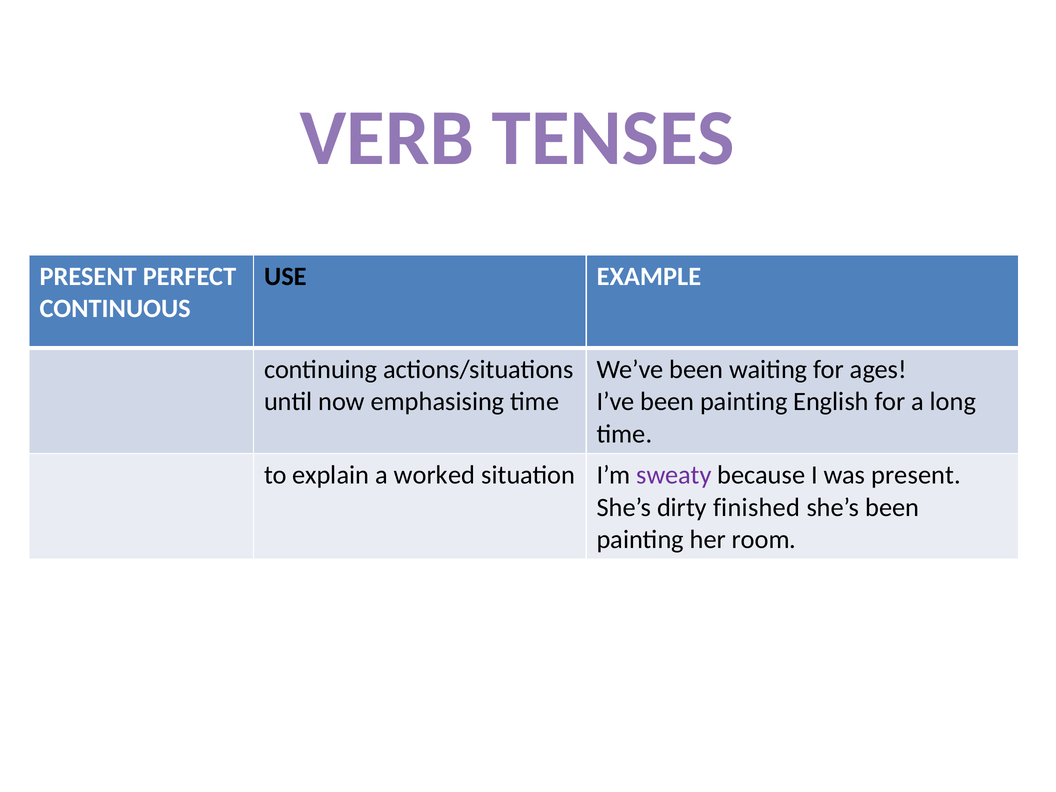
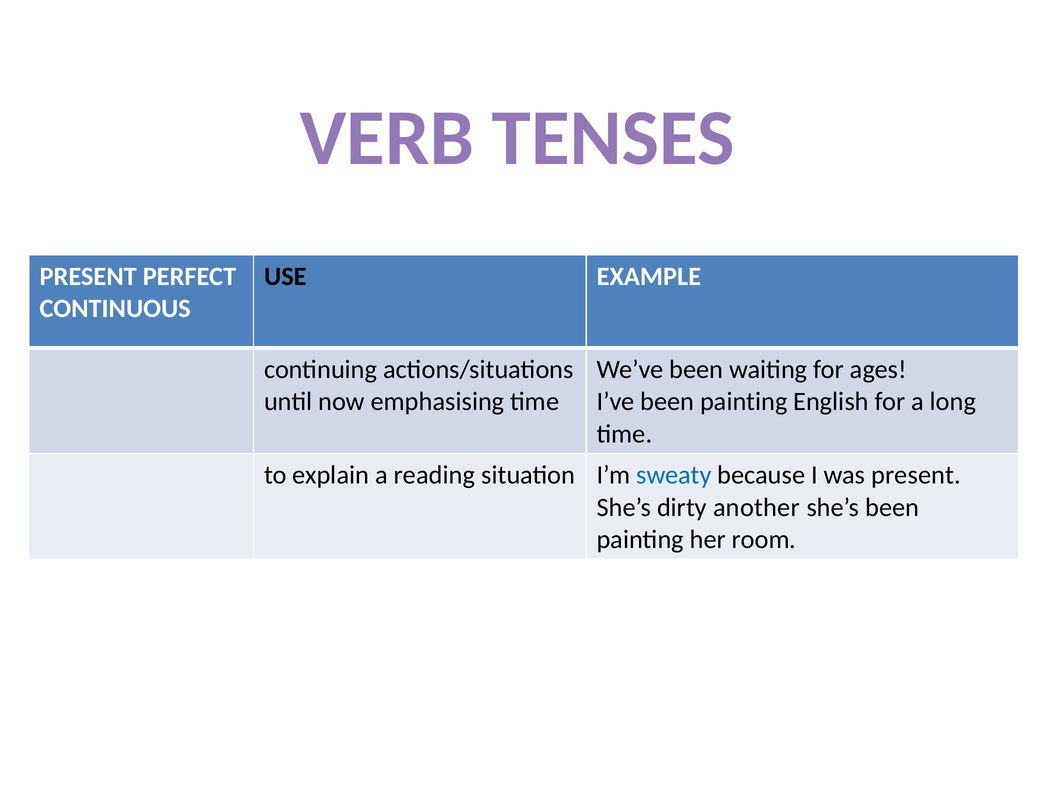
worked: worked -> reading
sweaty colour: purple -> blue
finished: finished -> another
